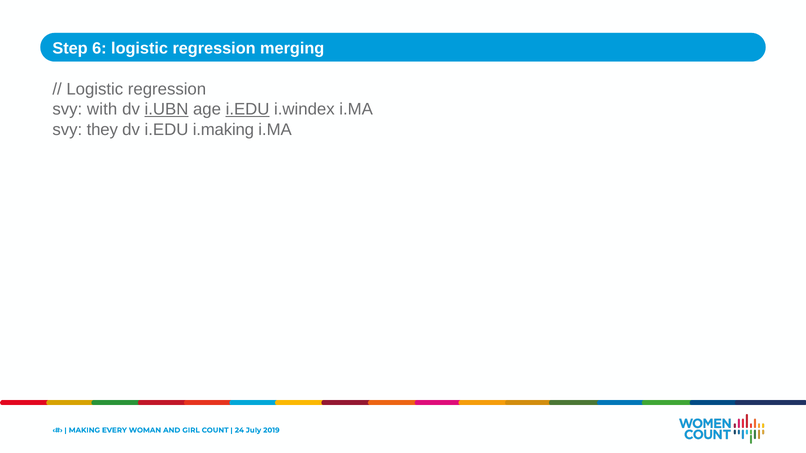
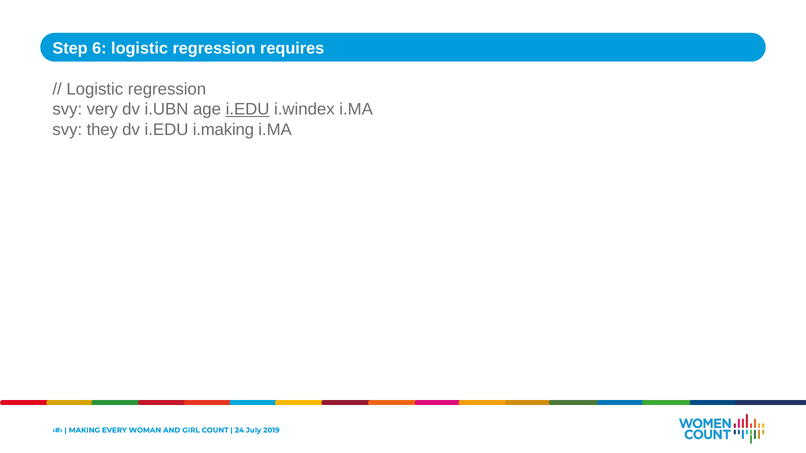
merging: merging -> requires
with: with -> very
i.UBN underline: present -> none
